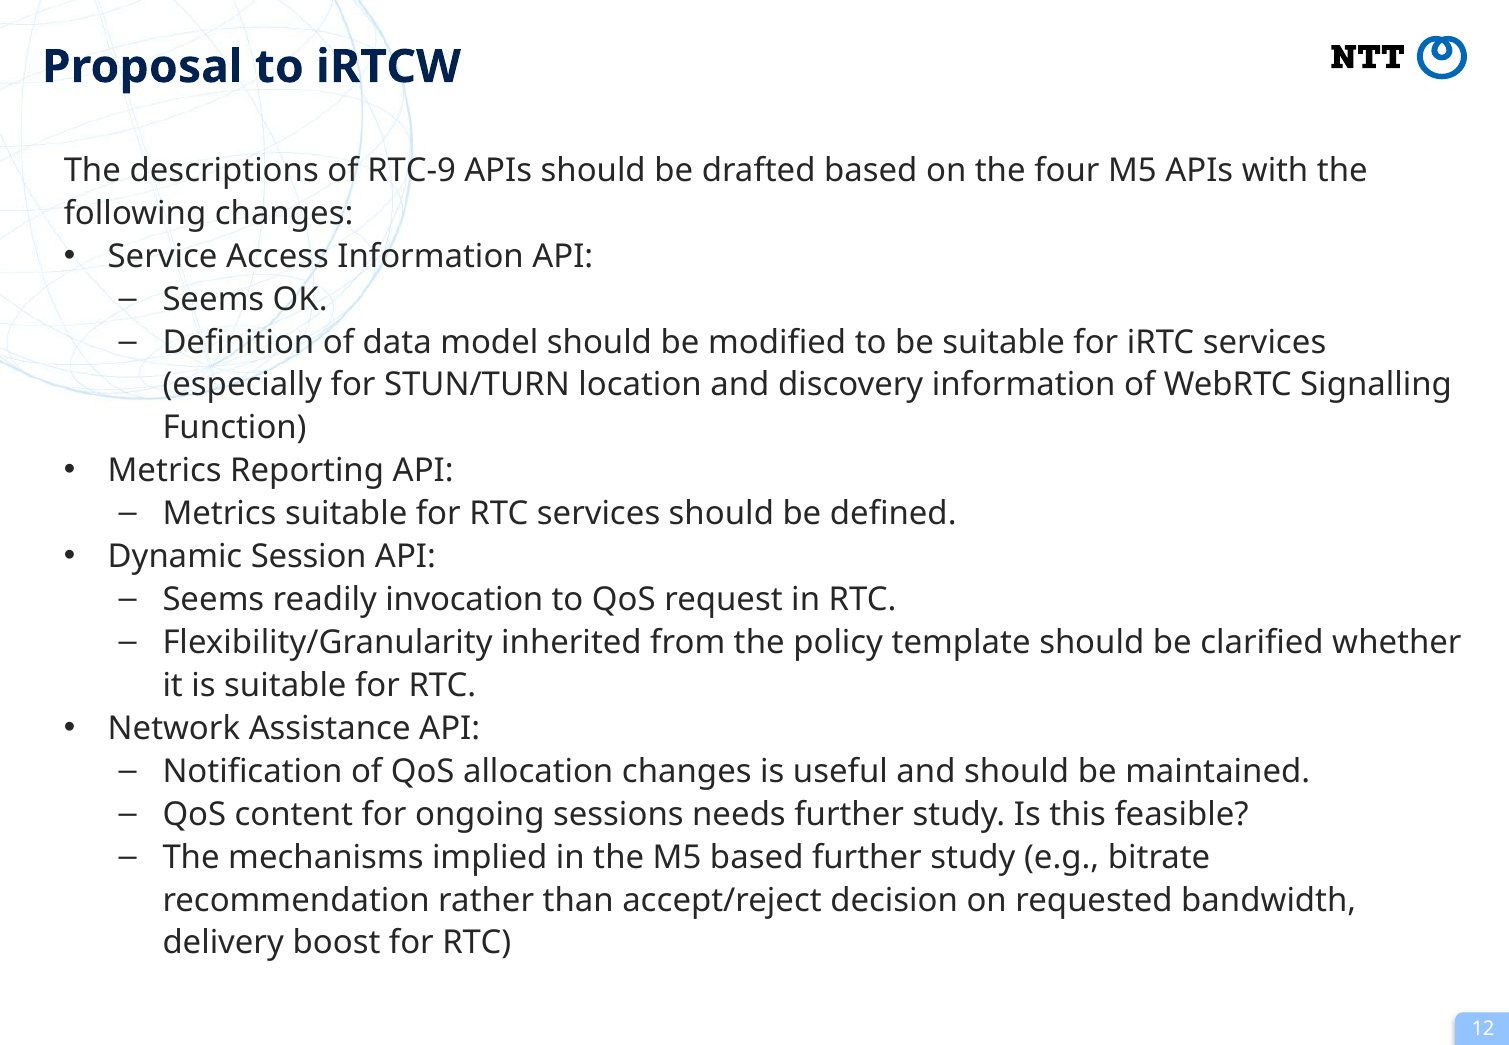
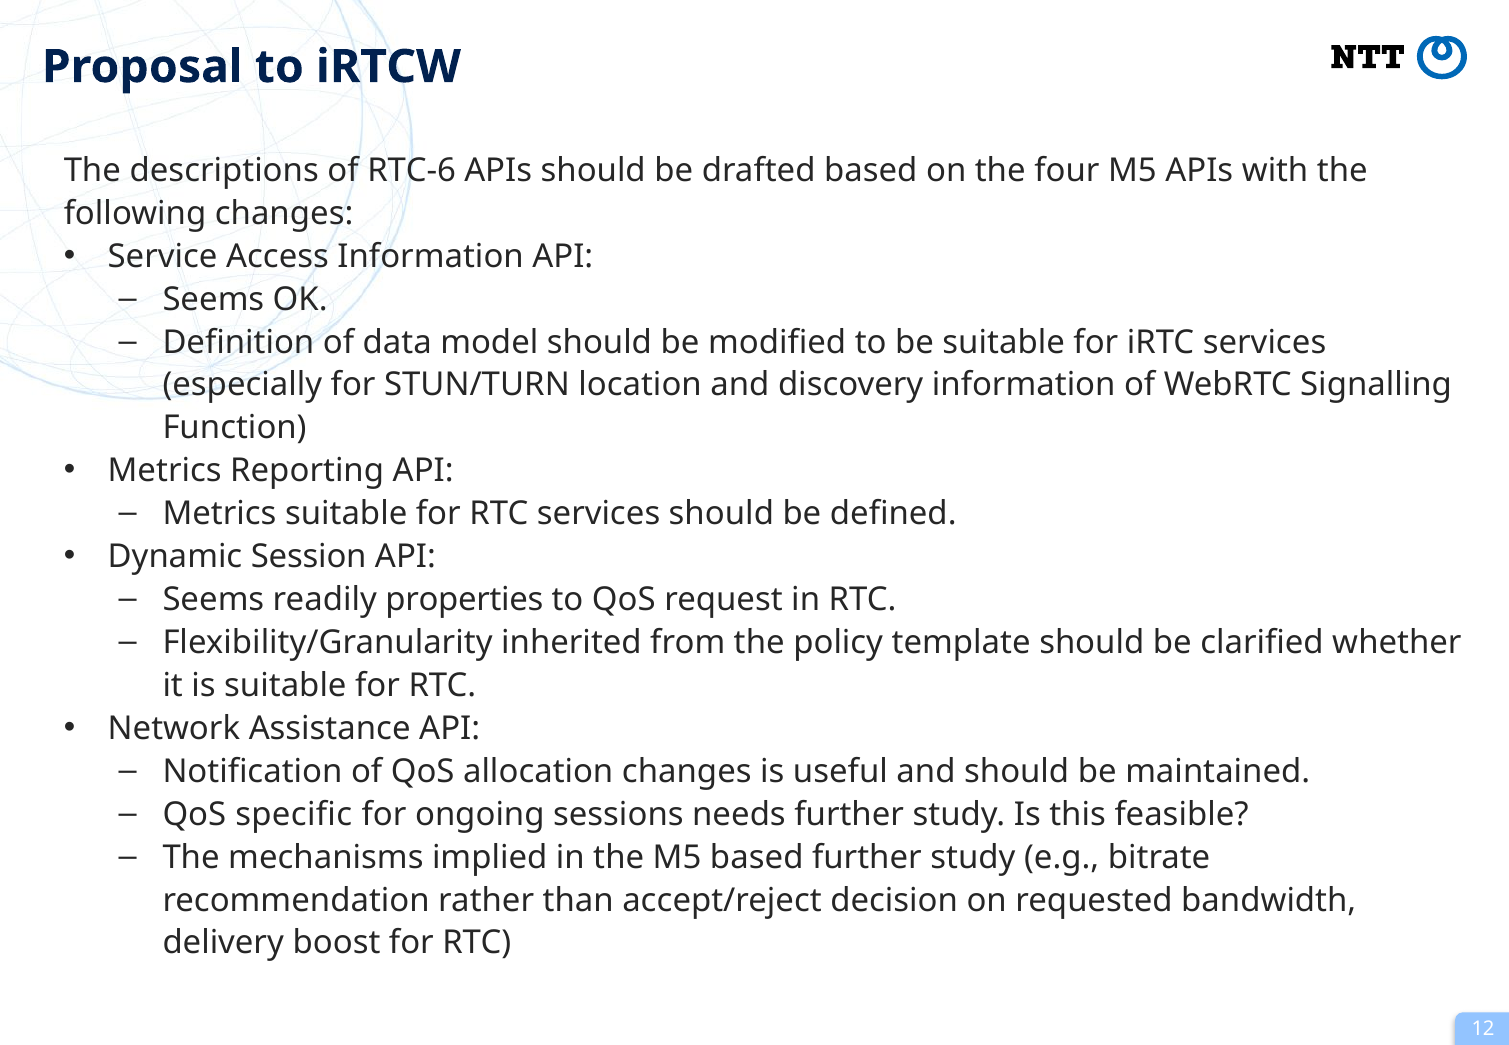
RTC-9: RTC-9 -> RTC-6
invocation: invocation -> properties
content: content -> specific
